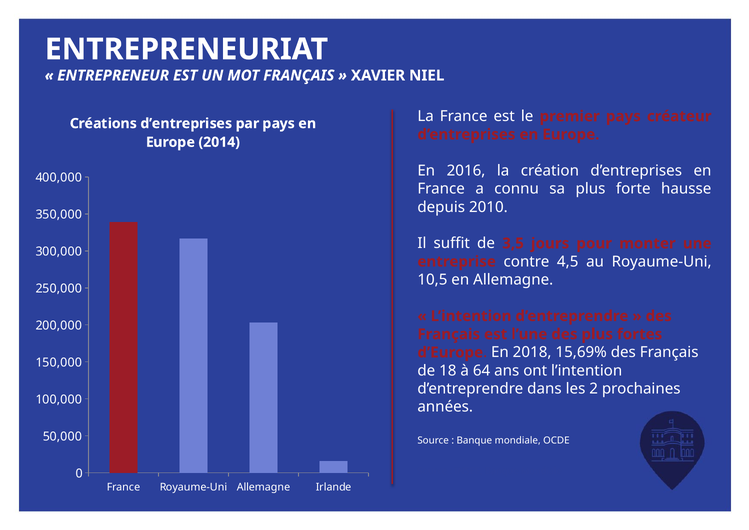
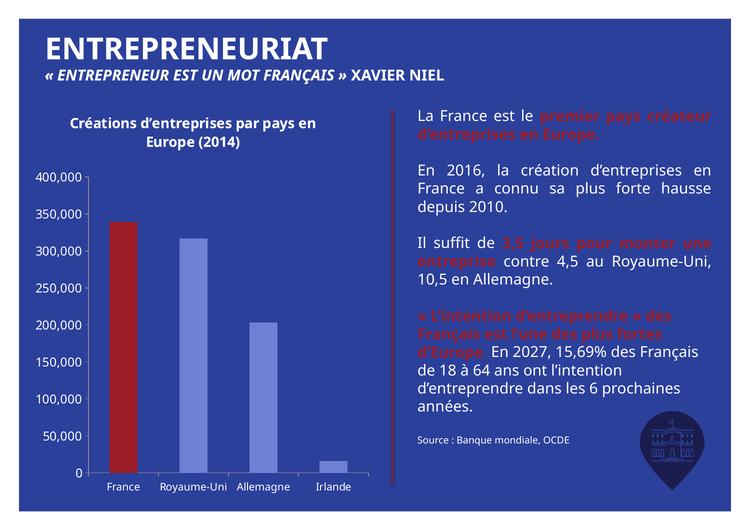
2018: 2018 -> 2027
2: 2 -> 6
